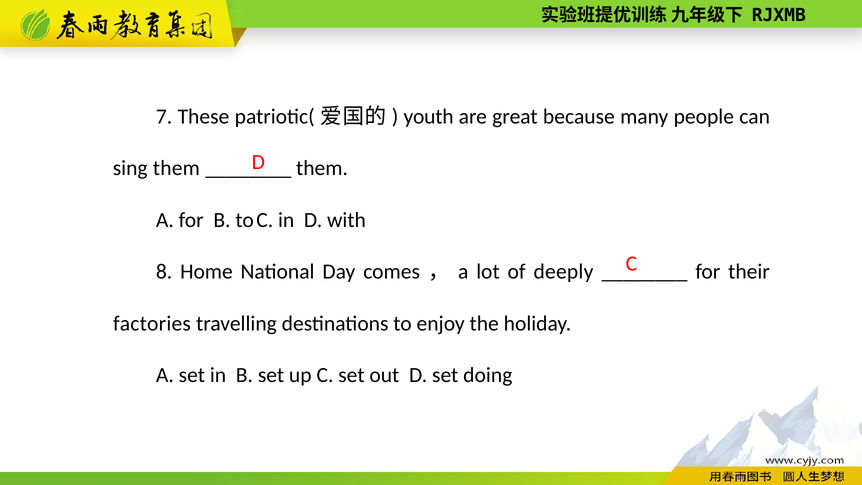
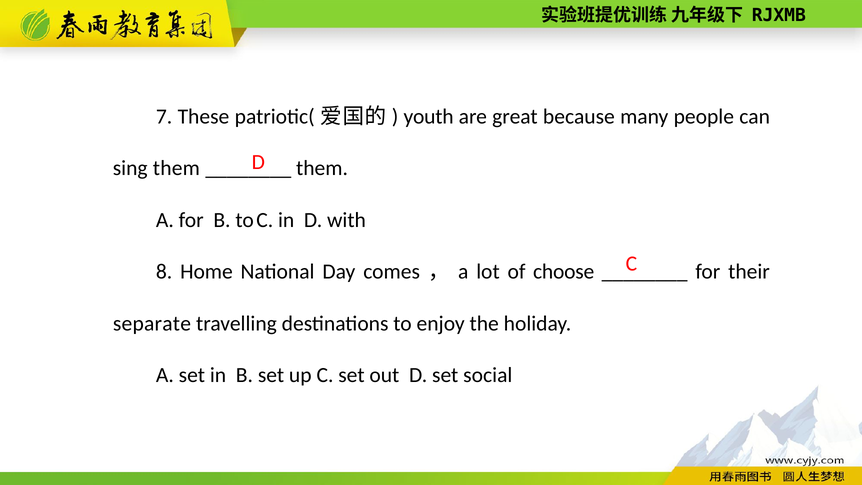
deeply: deeply -> choose
factories: factories -> separate
doing: doing -> social
